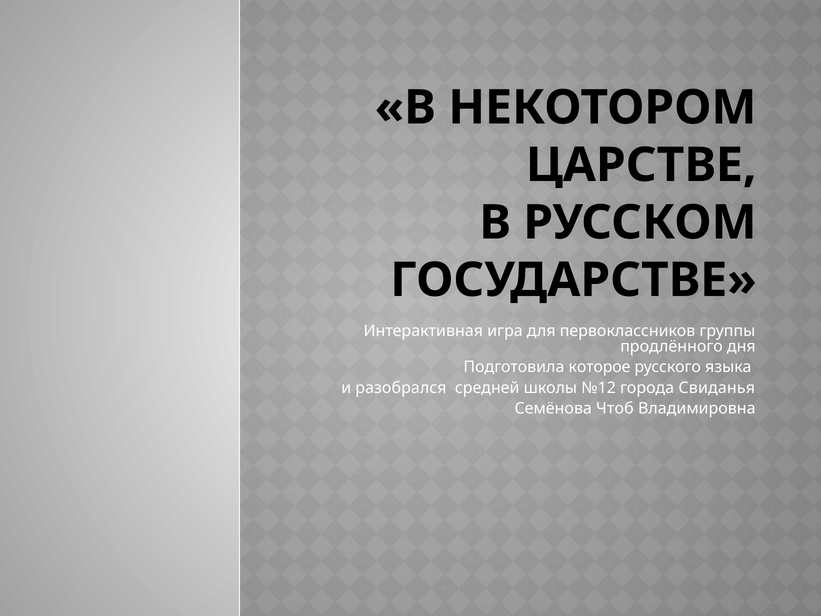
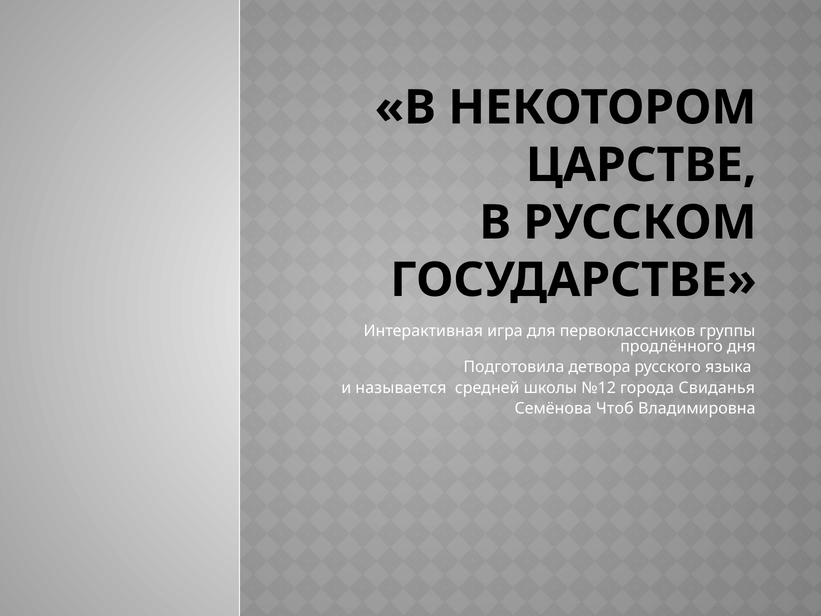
которое: которое -> детвора
разобрался: разобрался -> называется
